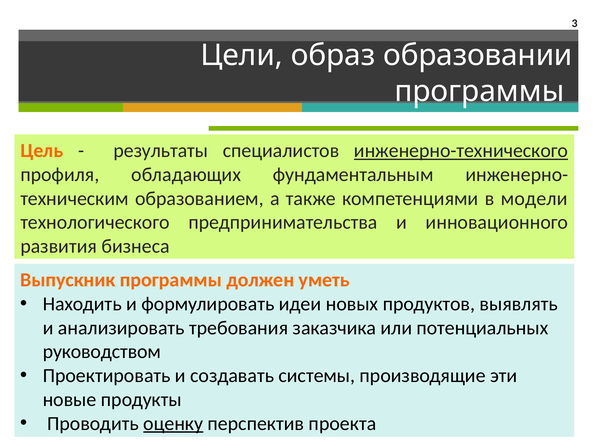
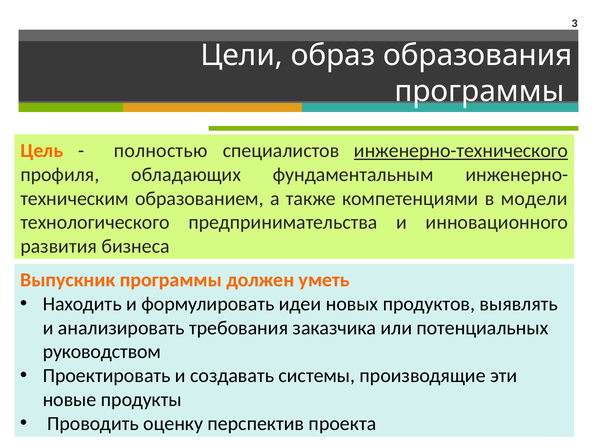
образовании: образовании -> образования
результаты: результаты -> полностью
оценку underline: present -> none
